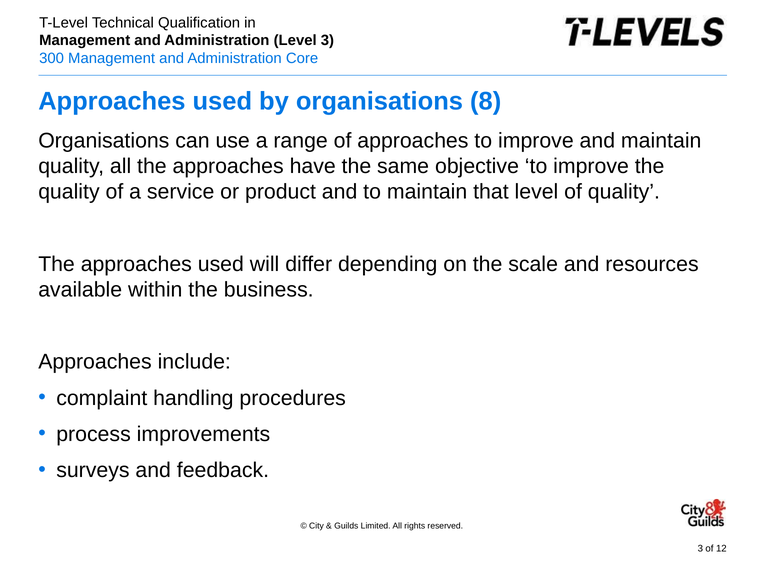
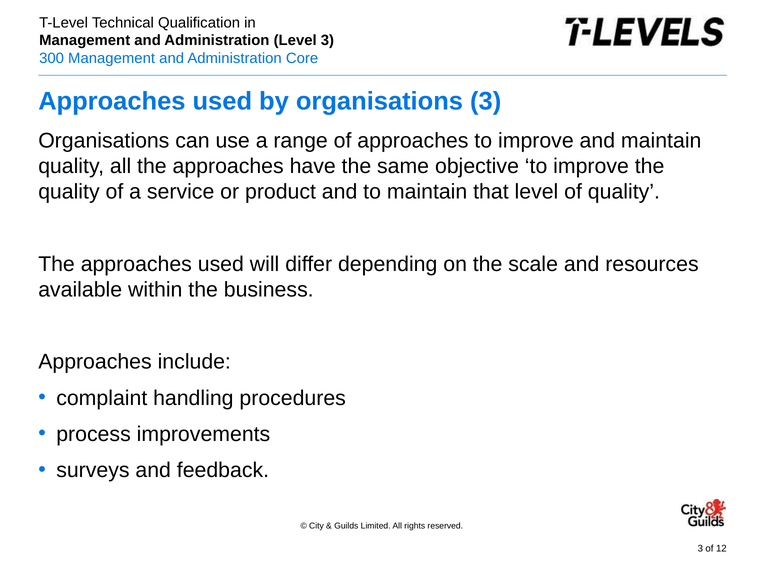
organisations 8: 8 -> 3
